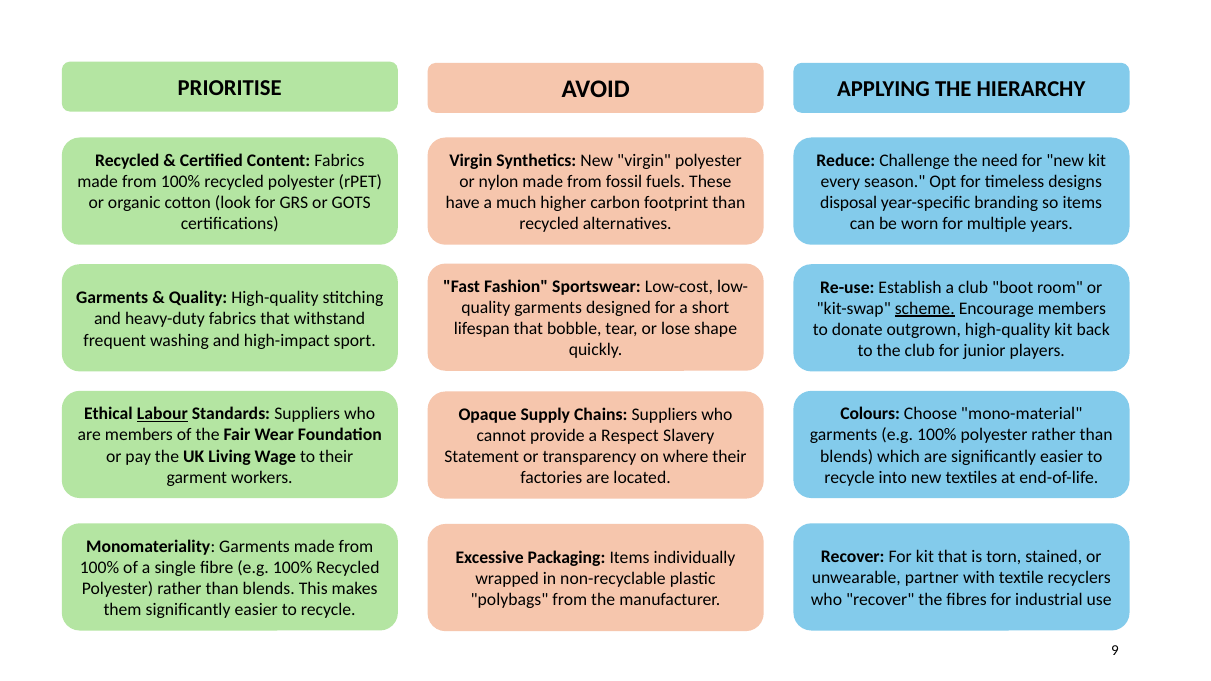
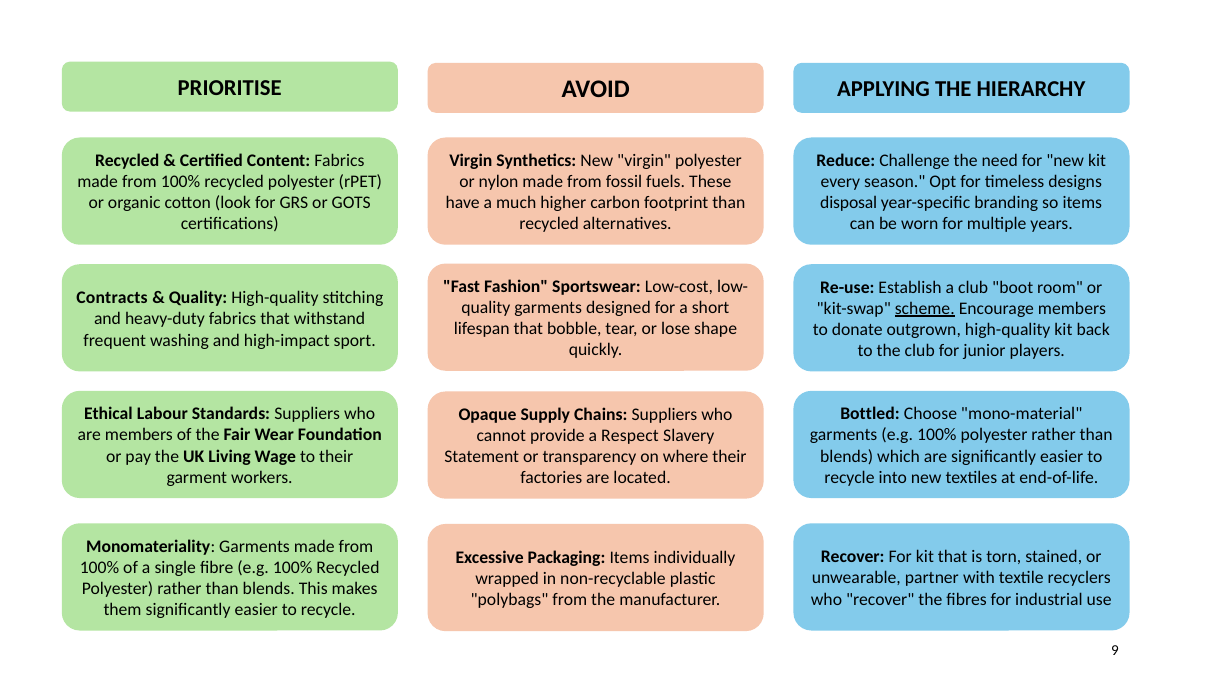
Garments at (112, 298): Garments -> Contracts
Labour underline: present -> none
Colours: Colours -> Bottled
